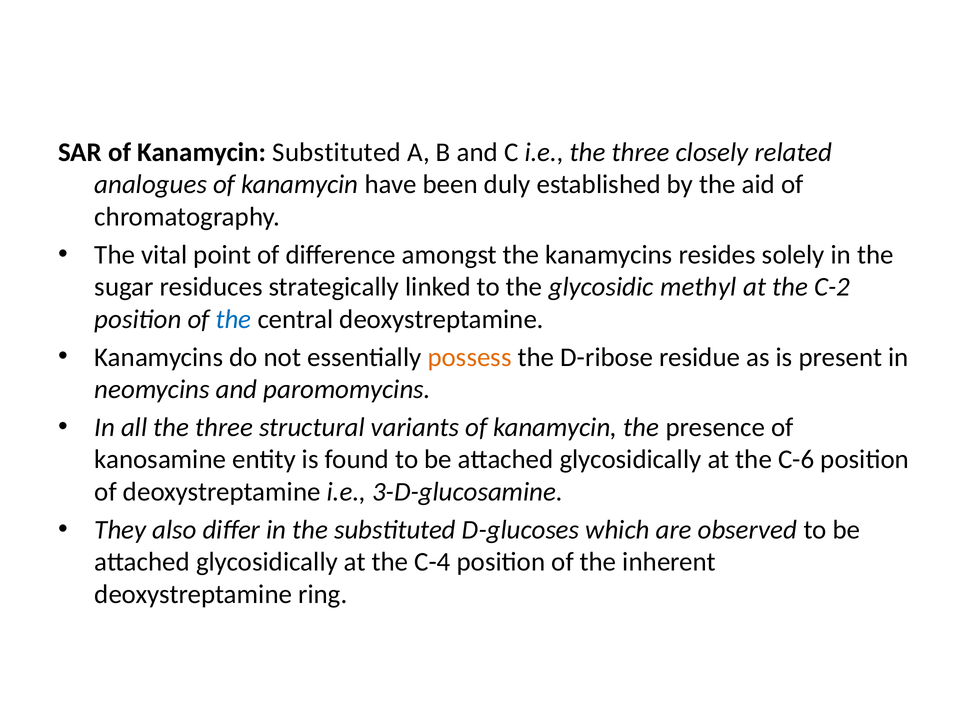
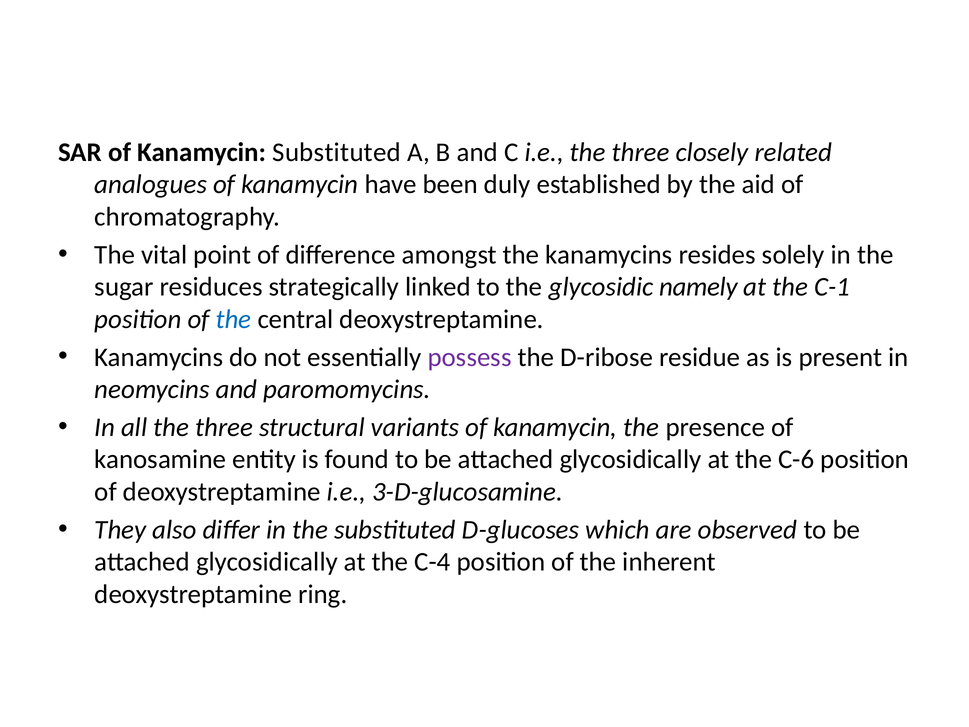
methyl: methyl -> namely
C-2: C-2 -> C-1
possess colour: orange -> purple
